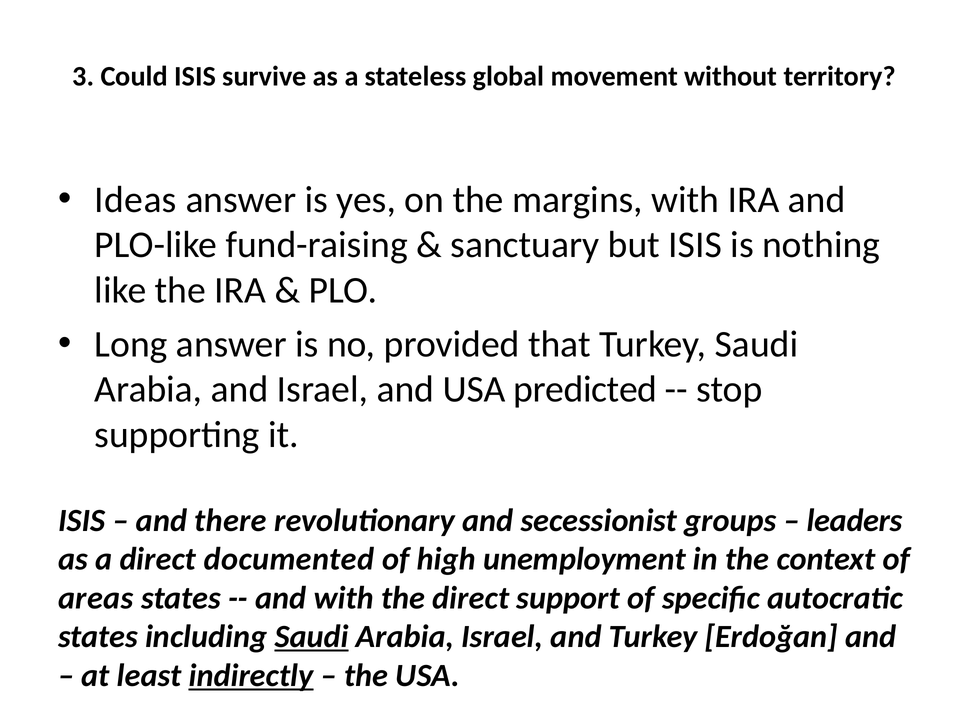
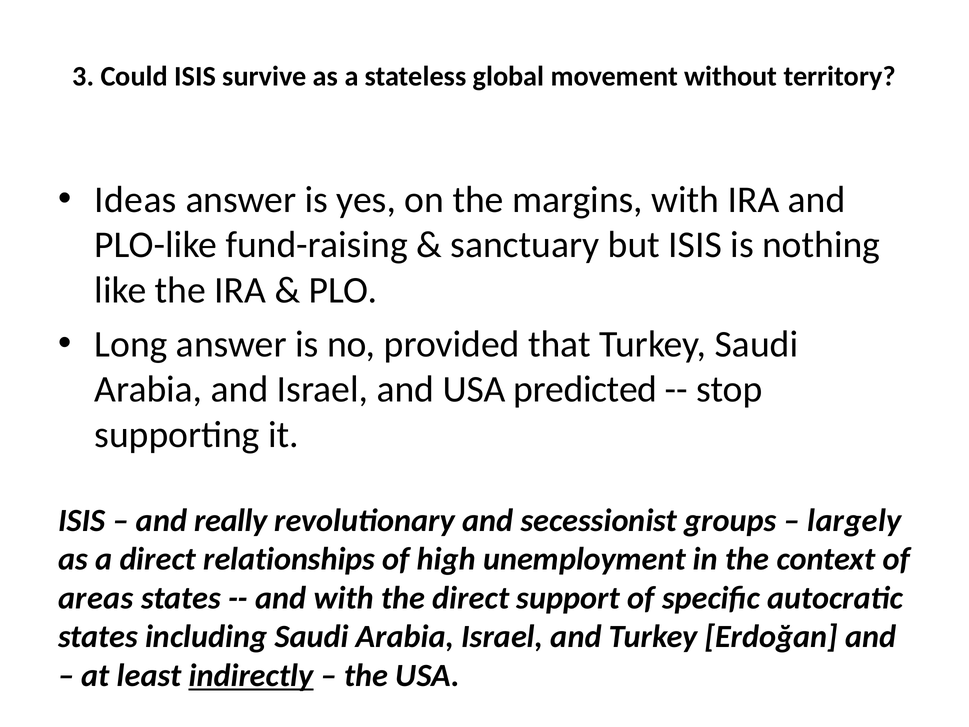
there: there -> really
leaders: leaders -> largely
documented: documented -> relationships
Saudi at (312, 637) underline: present -> none
